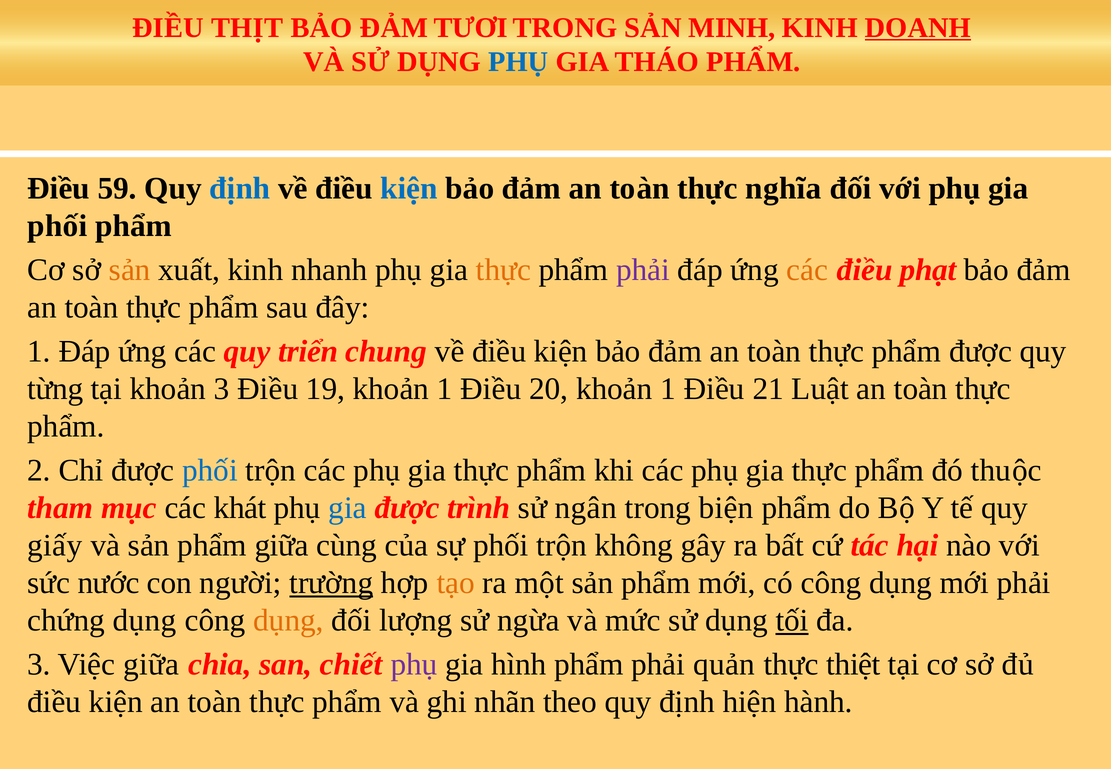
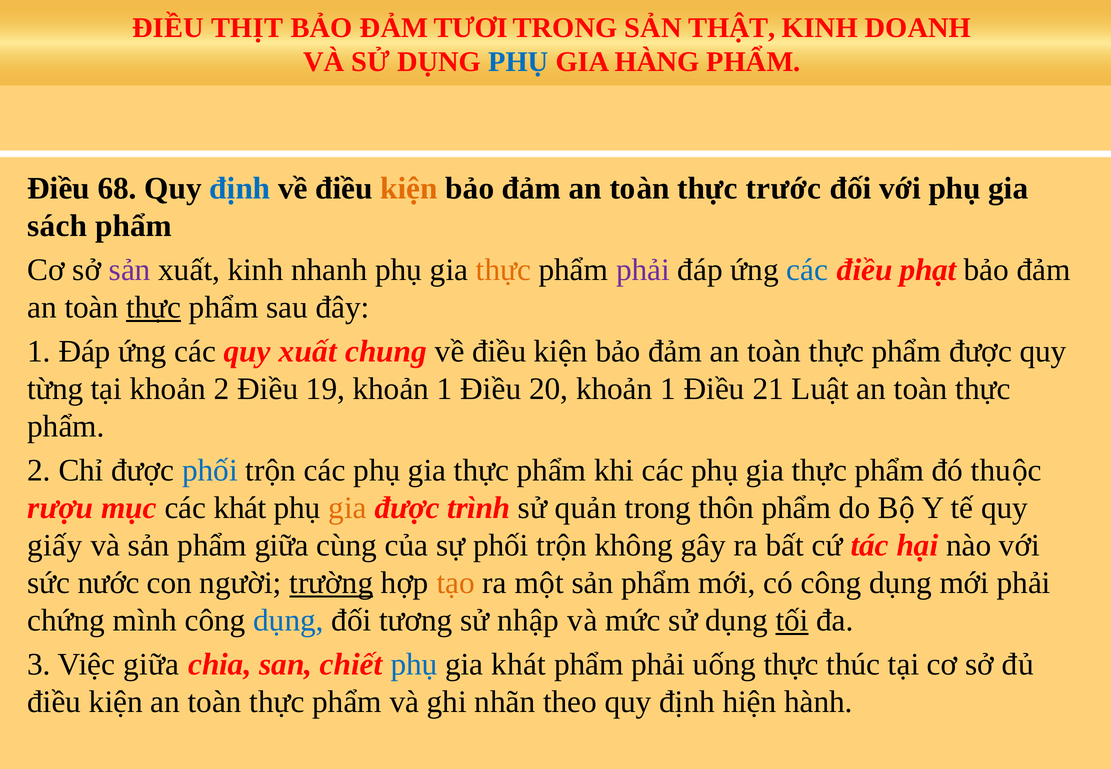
MINH: MINH -> THẬT
DOANH underline: present -> none
THÁO: THÁO -> HÀNG
59: 59 -> 68
kiện at (409, 189) colour: blue -> orange
nghĩa: nghĩa -> trước
phối at (57, 226): phối -> sách
sản at (130, 270) colour: orange -> purple
các at (807, 270) colour: orange -> blue
thực at (154, 308) underline: none -> present
quy triển: triển -> xuất
khoản 3: 3 -> 2
tham: tham -> rượu
gia at (348, 508) colour: blue -> orange
ngân: ngân -> quản
biện: biện -> thôn
chứng dụng: dụng -> mình
dụng at (289, 621) colour: orange -> blue
lượng: lượng -> tương
ngừa: ngừa -> nhập
phụ at (414, 665) colour: purple -> blue
gia hình: hình -> khát
quản: quản -> uống
thiệt: thiệt -> thúc
